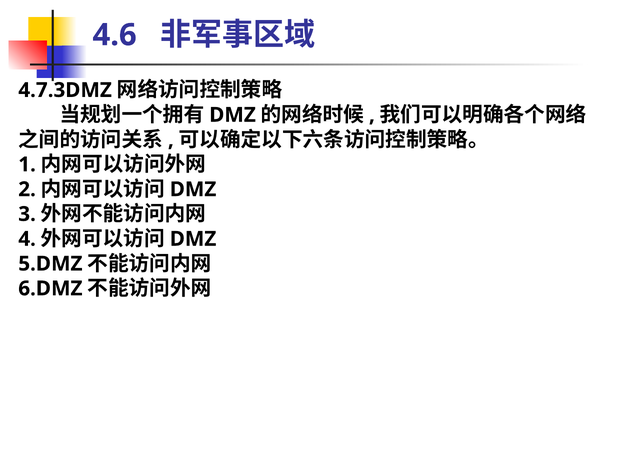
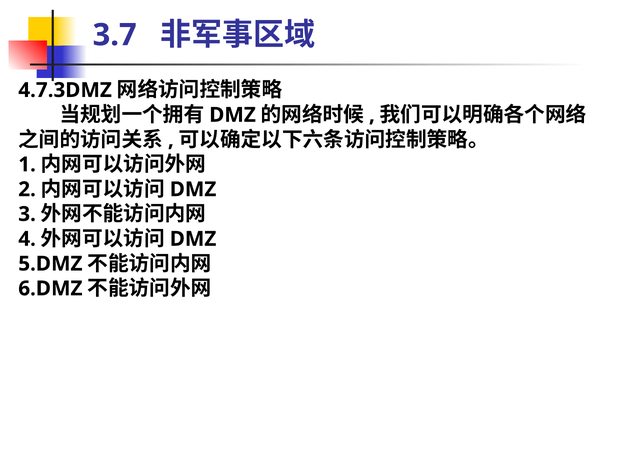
4.6: 4.6 -> 3.7
